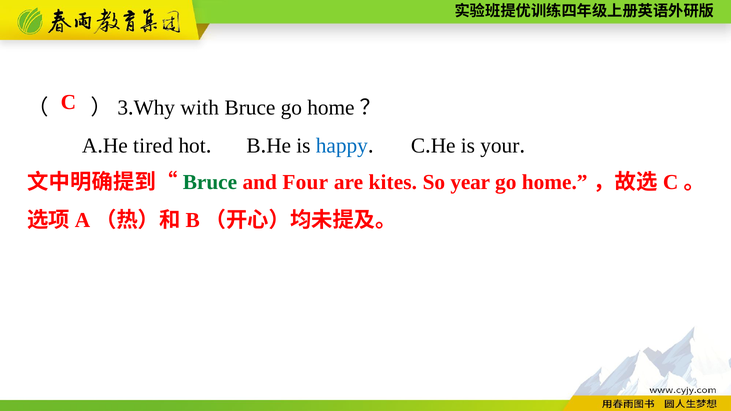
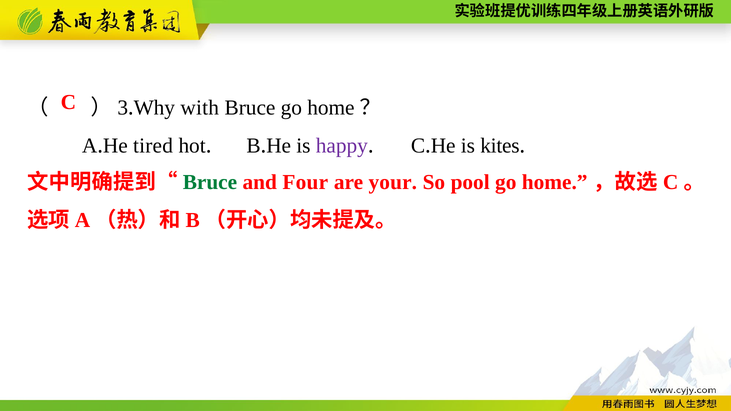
happy colour: blue -> purple
your: your -> kites
kites: kites -> your
year: year -> pool
